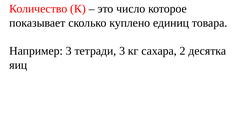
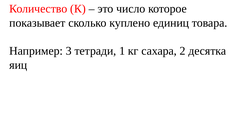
тетради 3: 3 -> 1
